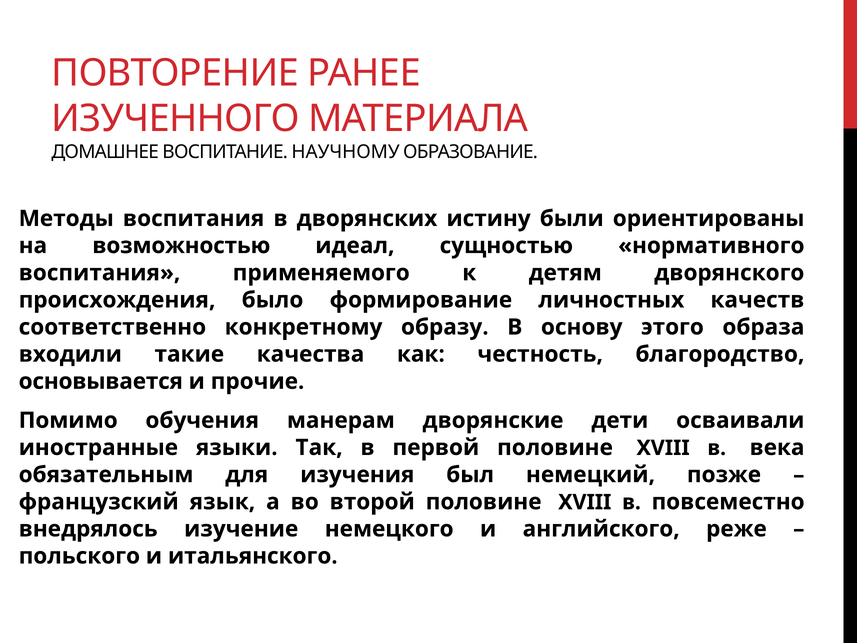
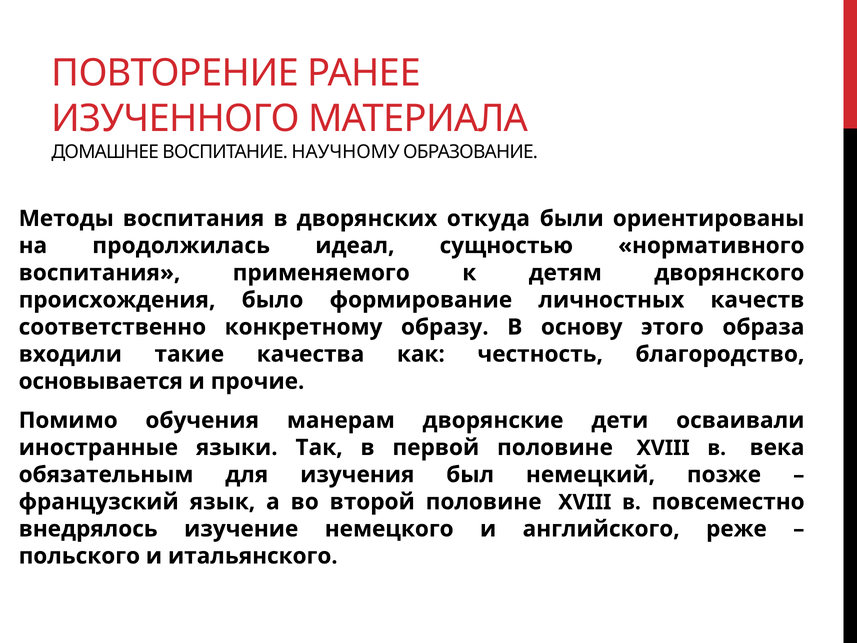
истину: истину -> откуда
возможностью: возможностью -> продолжилась
